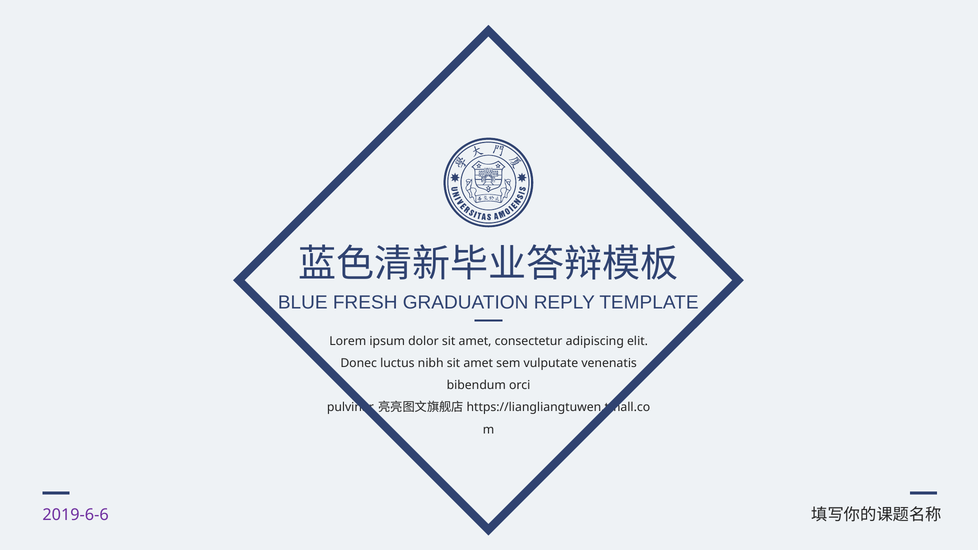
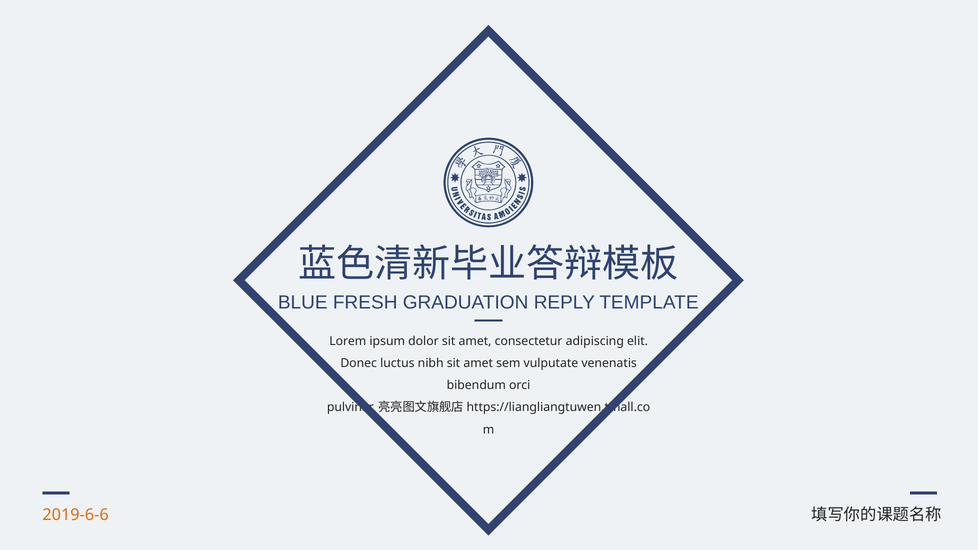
2019-6-6 colour: purple -> orange
